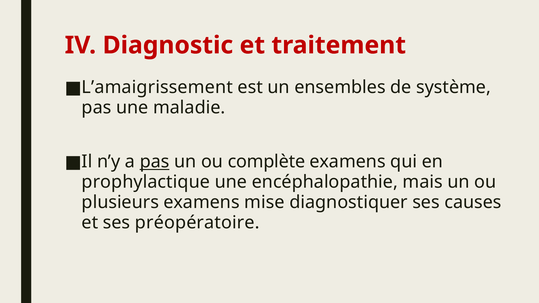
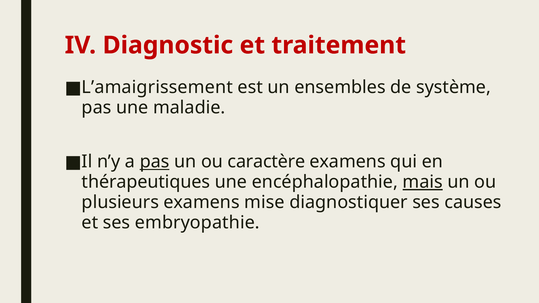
complète: complète -> caractère
prophylactique: prophylactique -> thérapeutiques
mais underline: none -> present
préopératoire: préopératoire -> embryopathie
